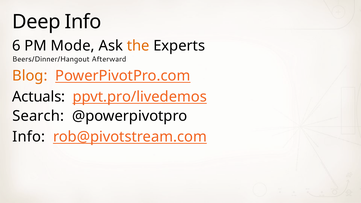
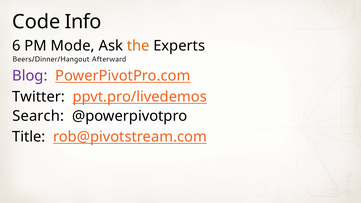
Deep: Deep -> Code
Blog colour: orange -> purple
Actuals: Actuals -> Twitter
Info at (29, 137): Info -> Title
